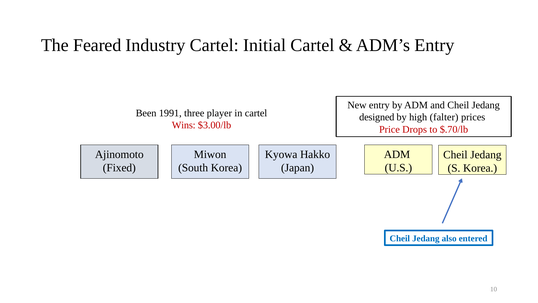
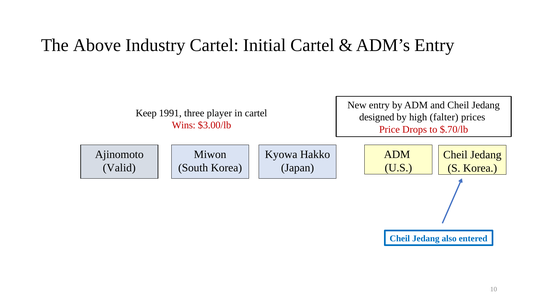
Feared: Feared -> Above
Been: Been -> Keep
Fixed: Fixed -> Valid
